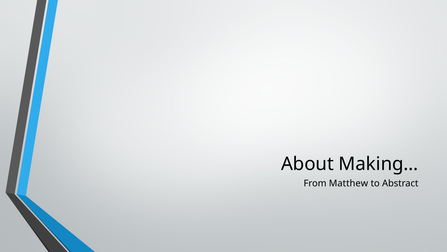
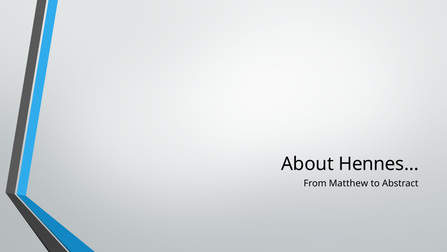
Making…: Making… -> Hennes…
